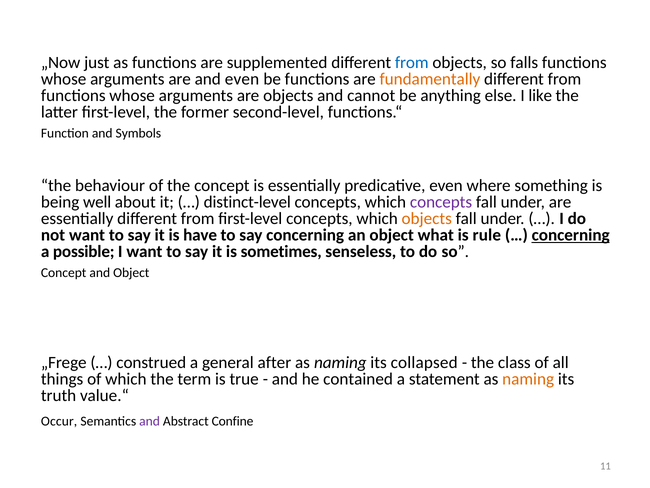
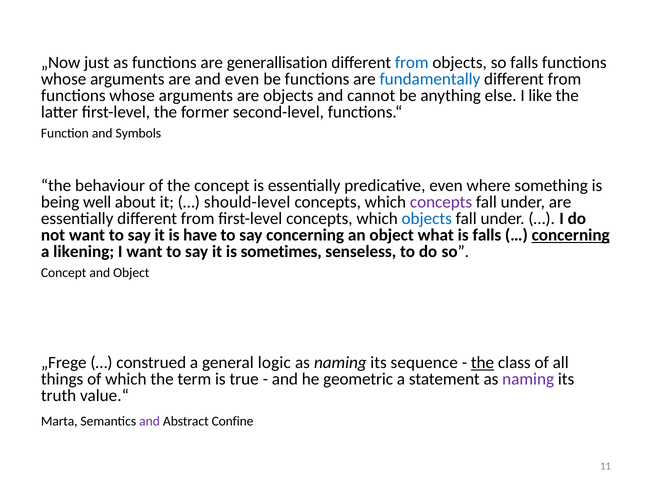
supplemented: supplemented -> generallisation
fundamentally colour: orange -> blue
distinct-level: distinct-level -> should-level
objects at (427, 218) colour: orange -> blue
is rule: rule -> falls
possible: possible -> likening
after: after -> logic
collapsed: collapsed -> sequence
the at (483, 362) underline: none -> present
contained: contained -> geometric
naming at (528, 379) colour: orange -> purple
Occur: Occur -> Marta
